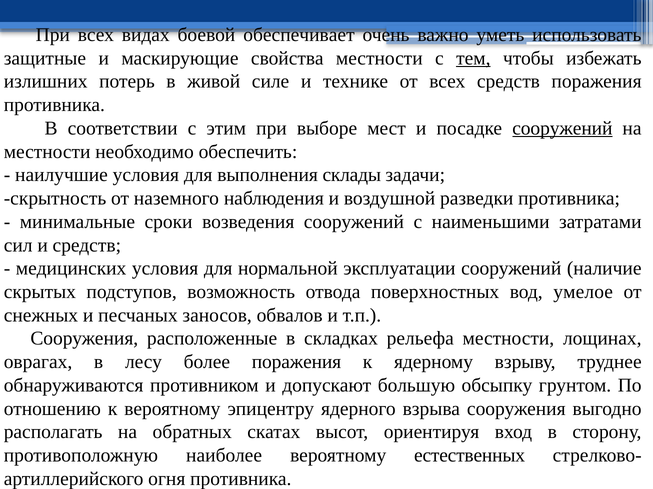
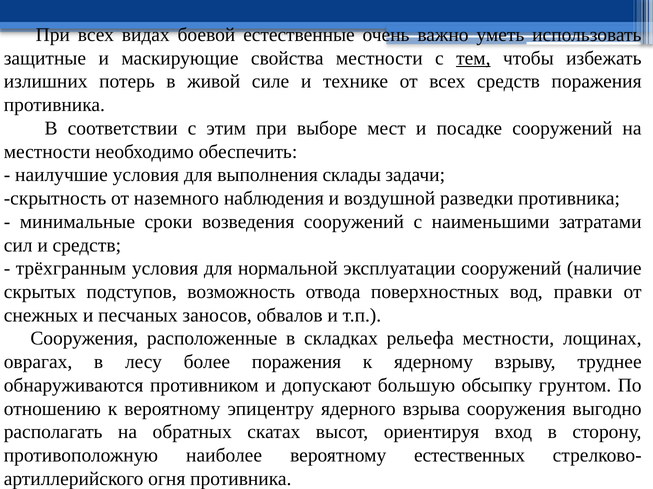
обеспечивает: обеспечивает -> естественные
сооружений at (562, 128) underline: present -> none
медицинских: медицинских -> трёхгранным
умелое: умелое -> правки
